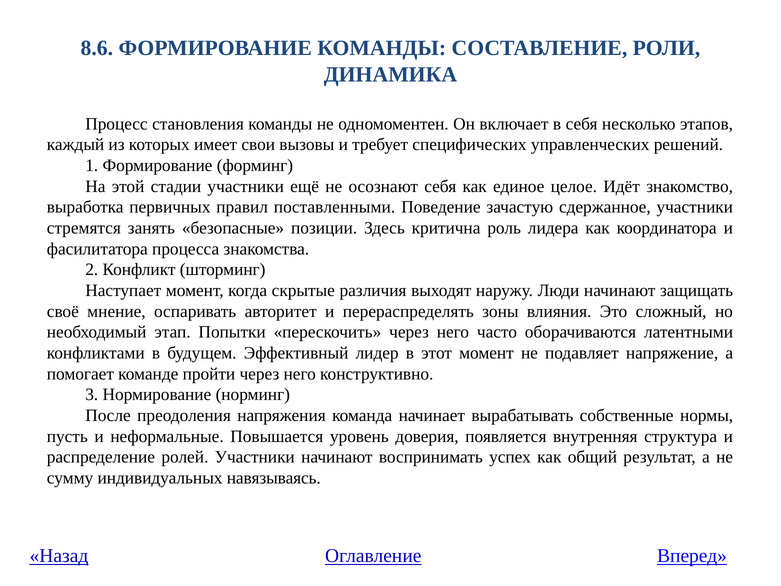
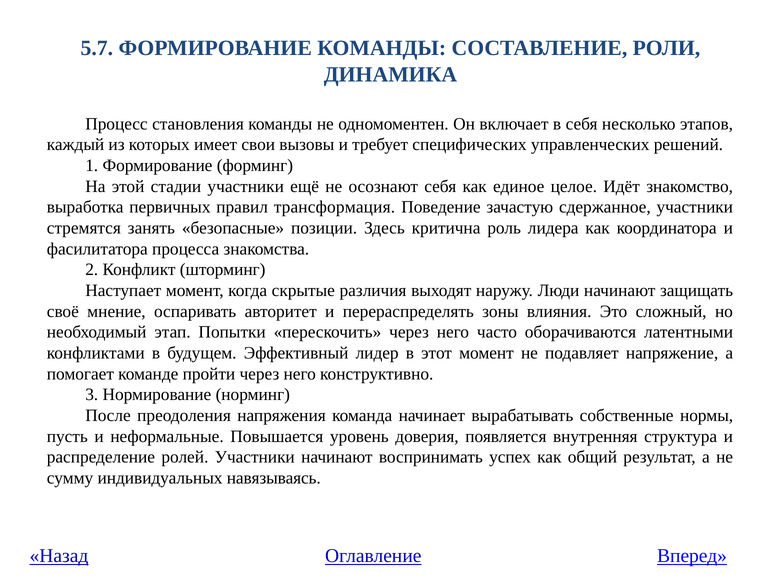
8.6: 8.6 -> 5.7
поставленными: поставленными -> трансформация
